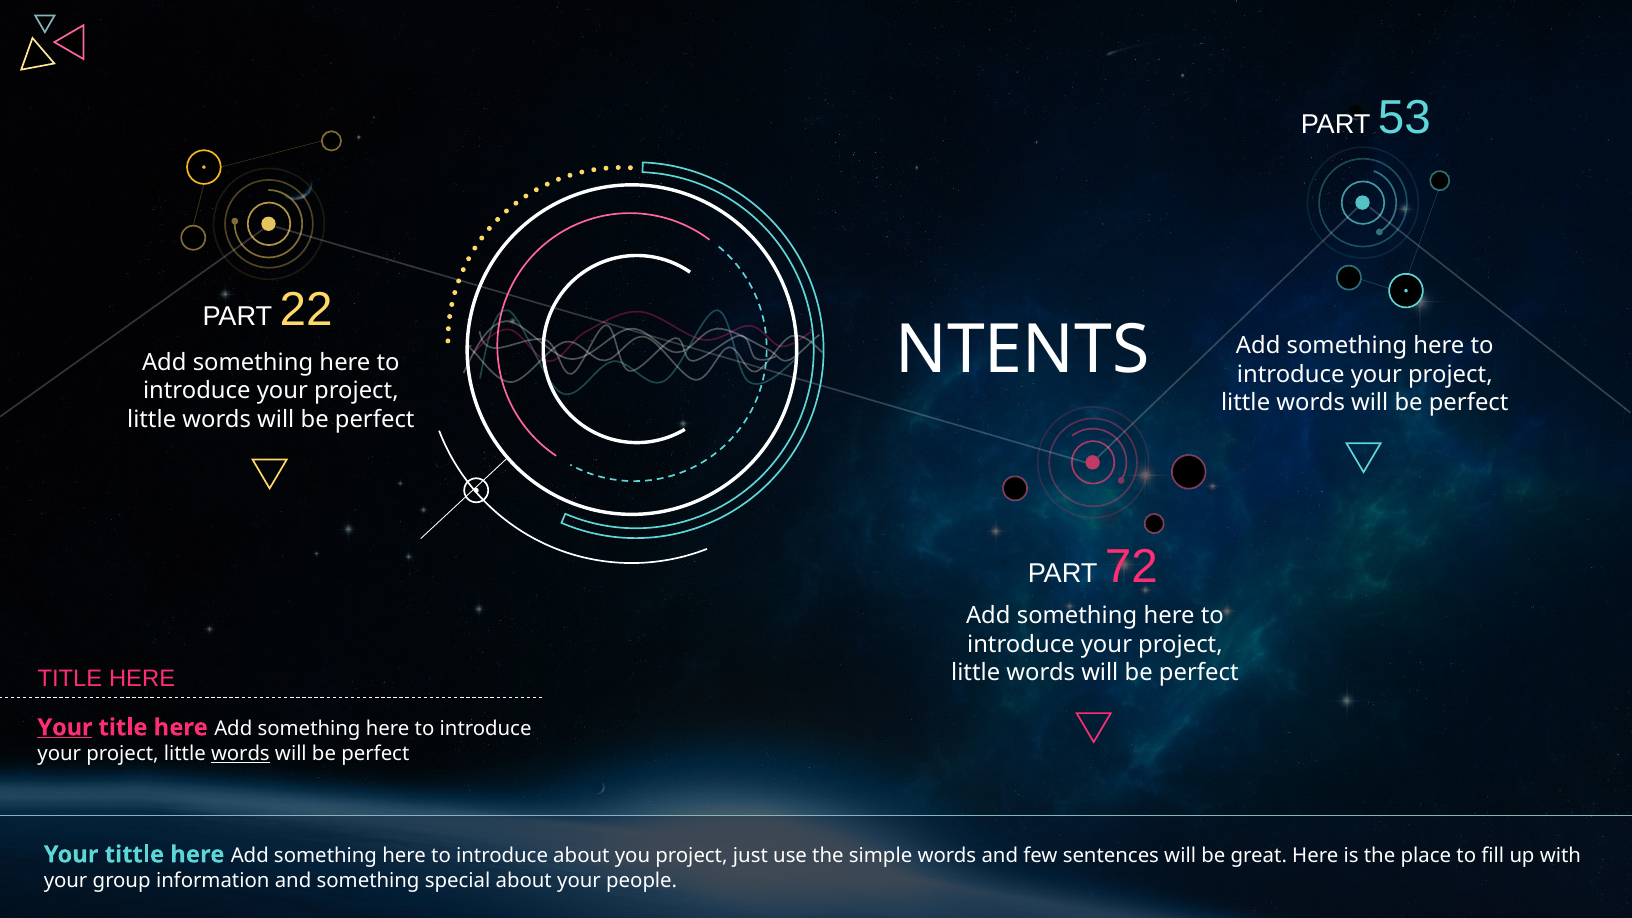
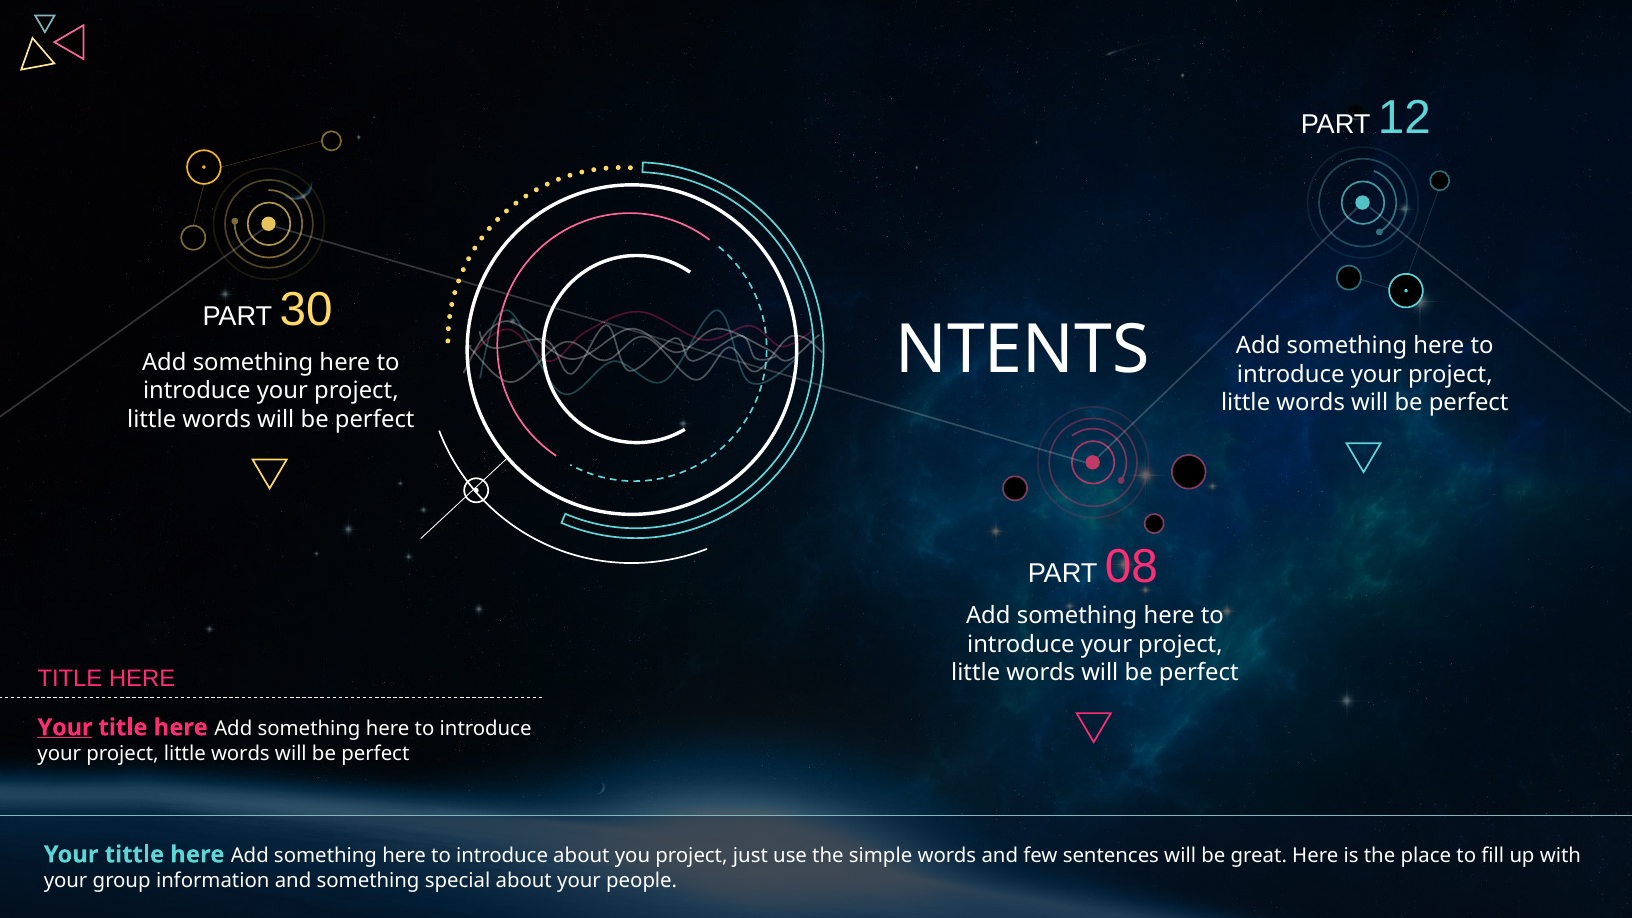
53: 53 -> 12
22: 22 -> 30
72: 72 -> 08
words at (240, 754) underline: present -> none
